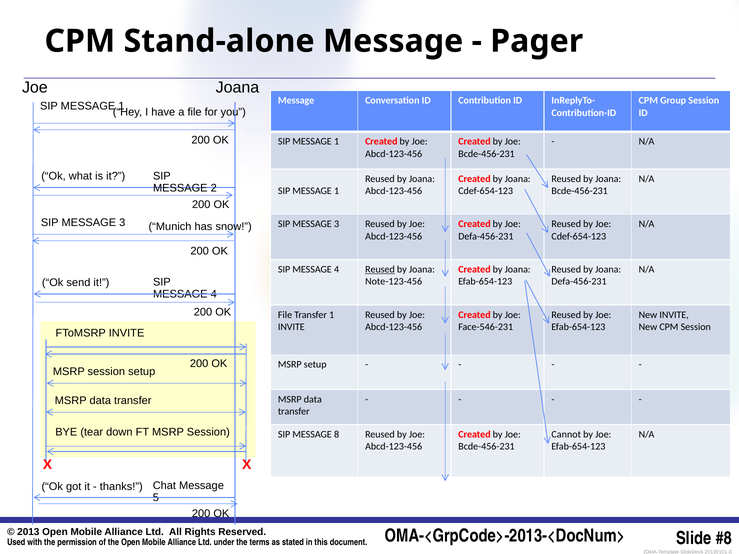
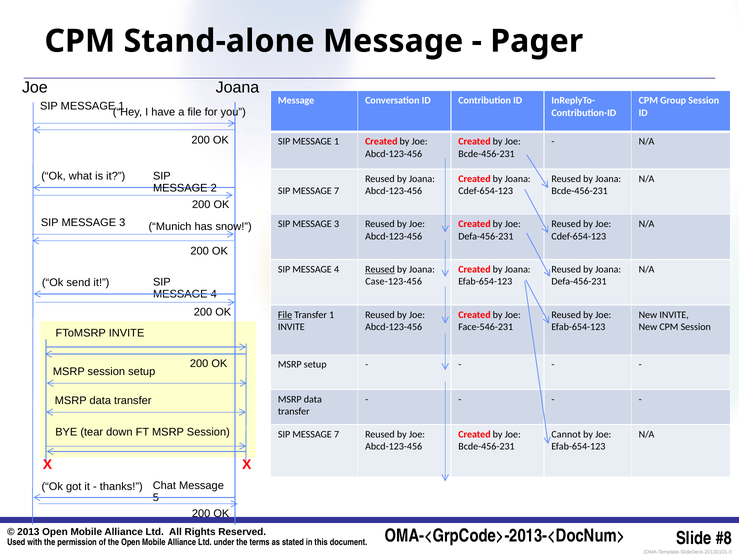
1 at (337, 191): 1 -> 7
Note-123-456: Note-123-456 -> Case-123-456
File at (285, 315) underline: none -> present
8 at (337, 435): 8 -> 7
